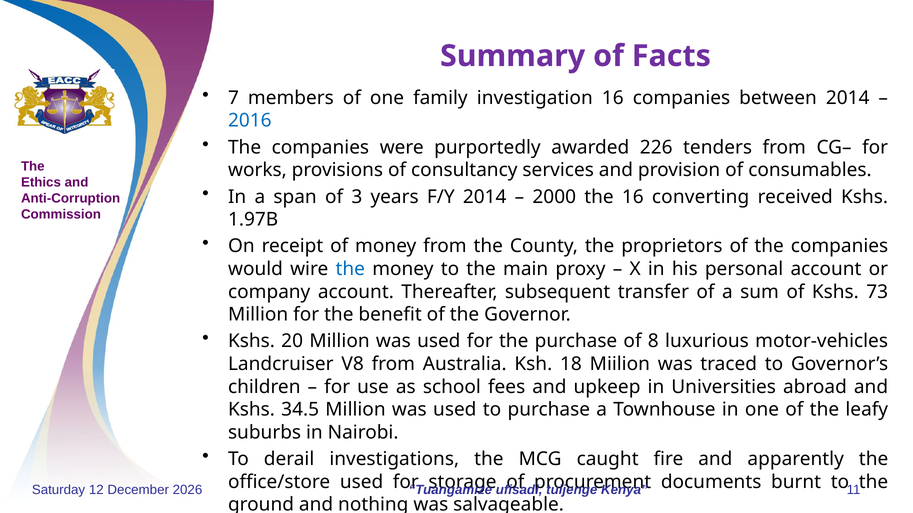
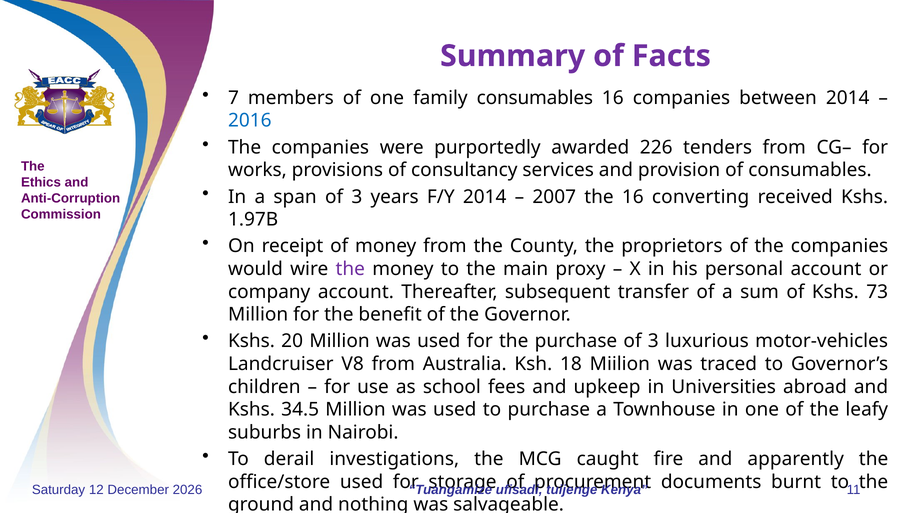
family investigation: investigation -> consumables
2000: 2000 -> 2007
the at (350, 269) colour: blue -> purple
purchase of 8: 8 -> 3
